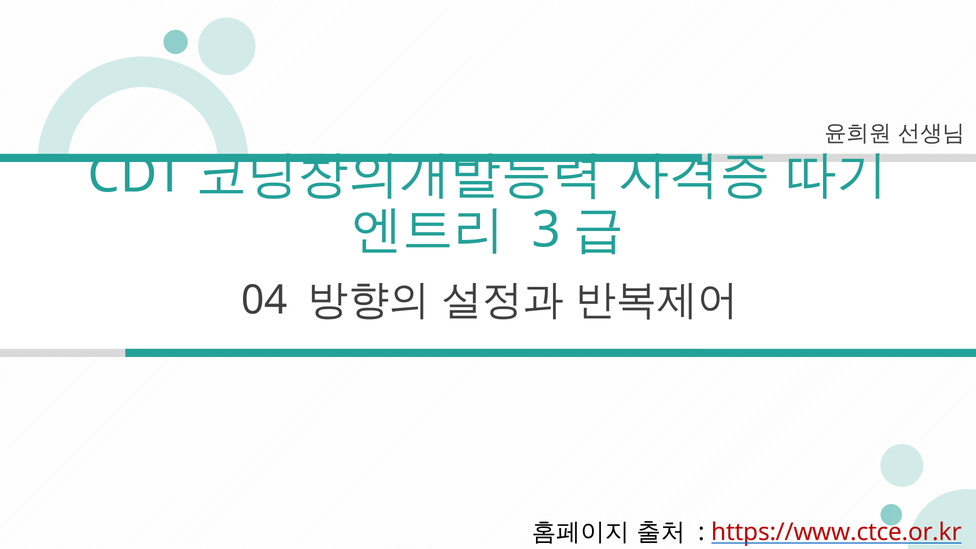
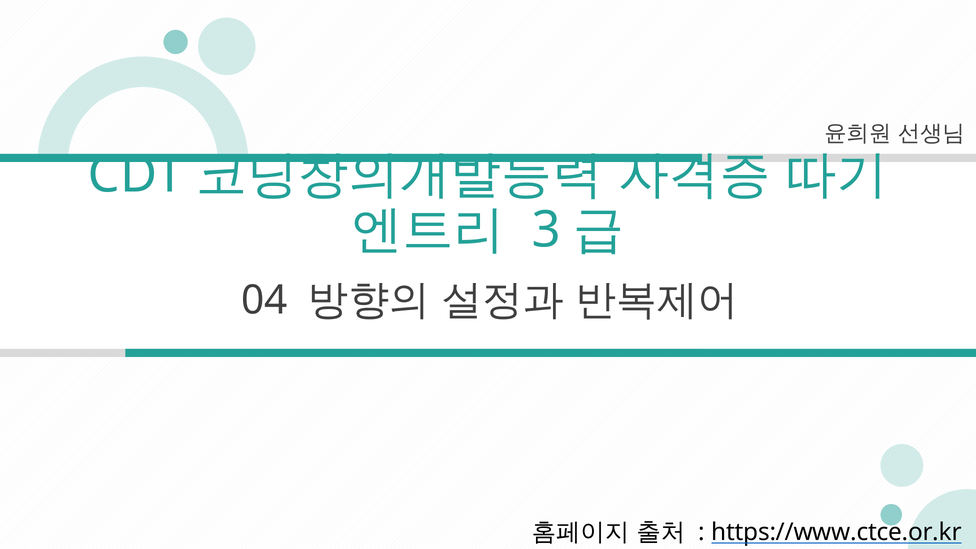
https://www.ctce.or.kr colour: red -> black
